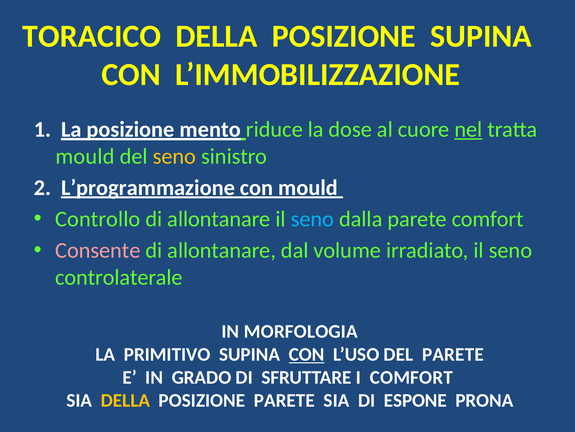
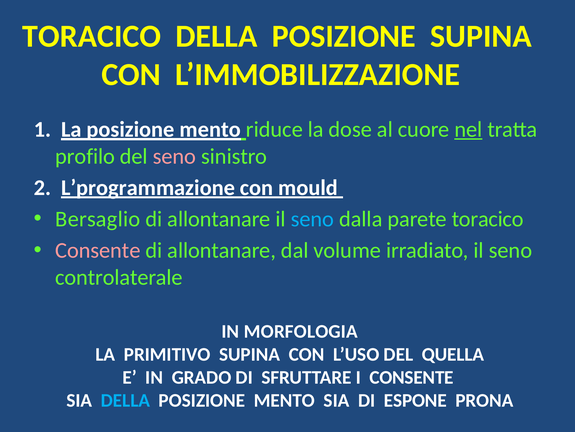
mould at (85, 156): mould -> profilo
seno at (174, 156) colour: yellow -> pink
Controllo: Controllo -> Bersaglio
parete comfort: comfort -> toracico
CON at (307, 354) underline: present -> none
DEL PARETE: PARETE -> QUELLA
I COMFORT: COMFORT -> CONSENTE
DELLA at (125, 400) colour: yellow -> light blue
PARETE at (284, 400): PARETE -> MENTO
